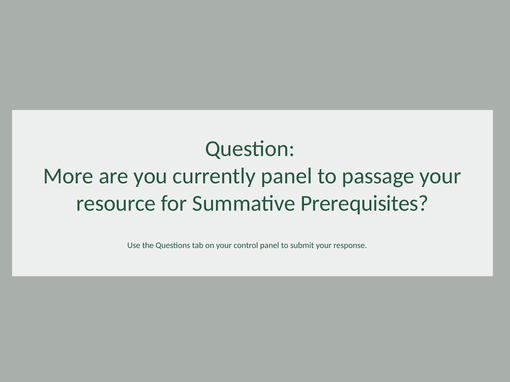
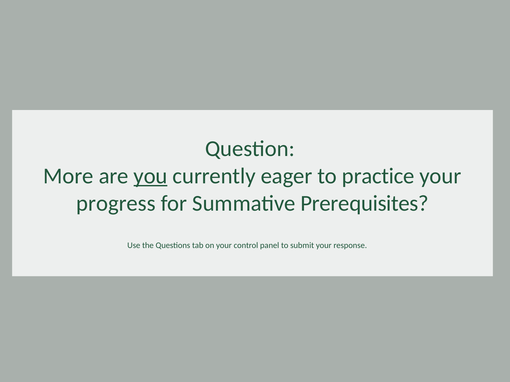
you underline: none -> present
currently panel: panel -> eager
passage: passage -> practice
resource: resource -> progress
